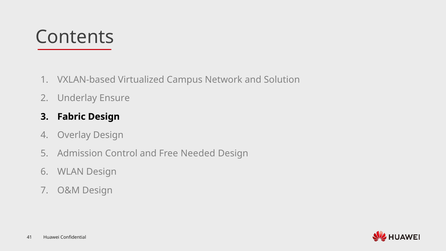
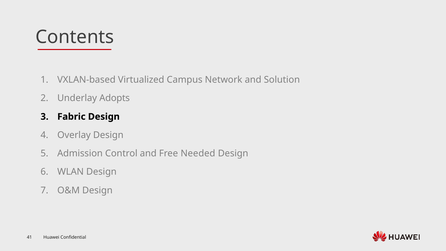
Ensure: Ensure -> Adopts
